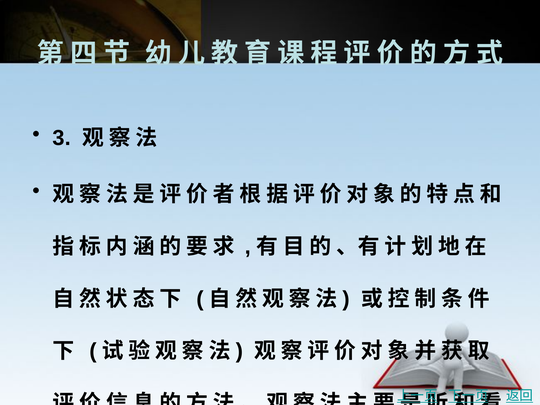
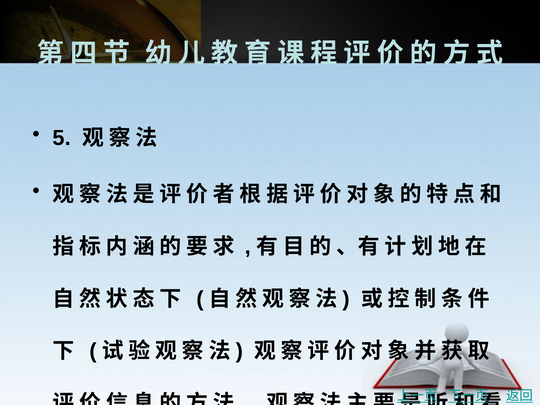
3: 3 -> 5
